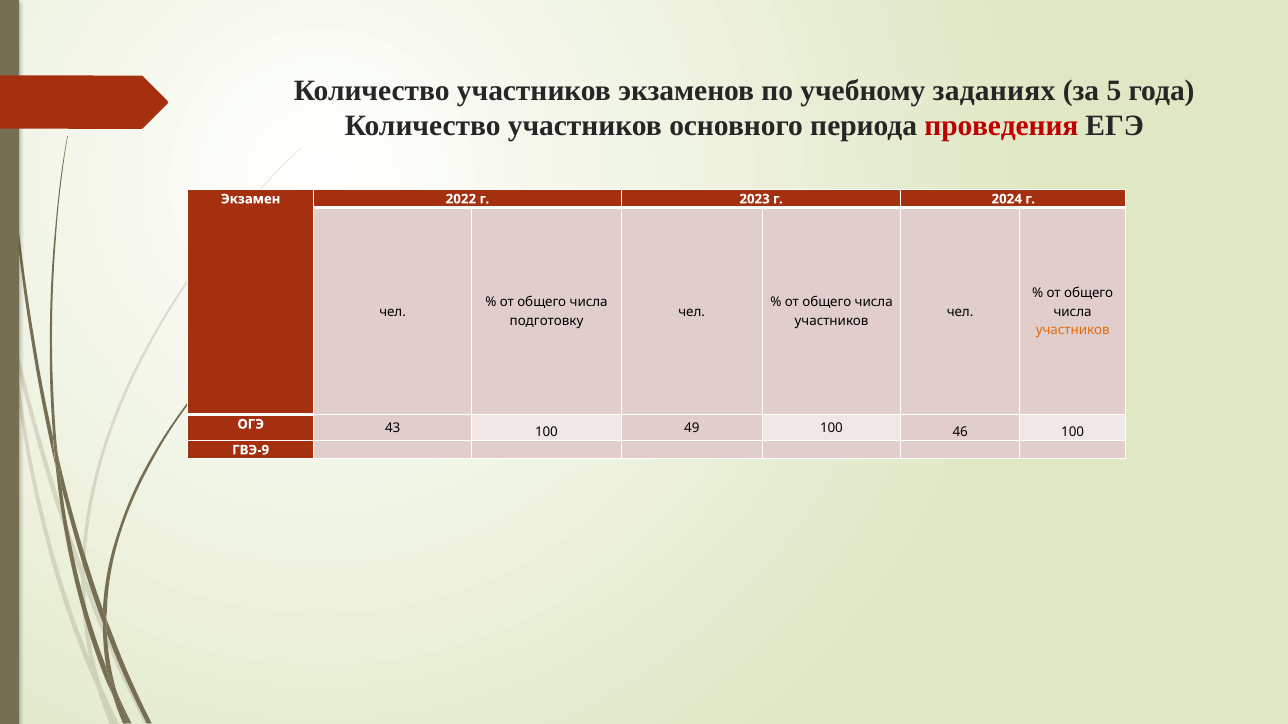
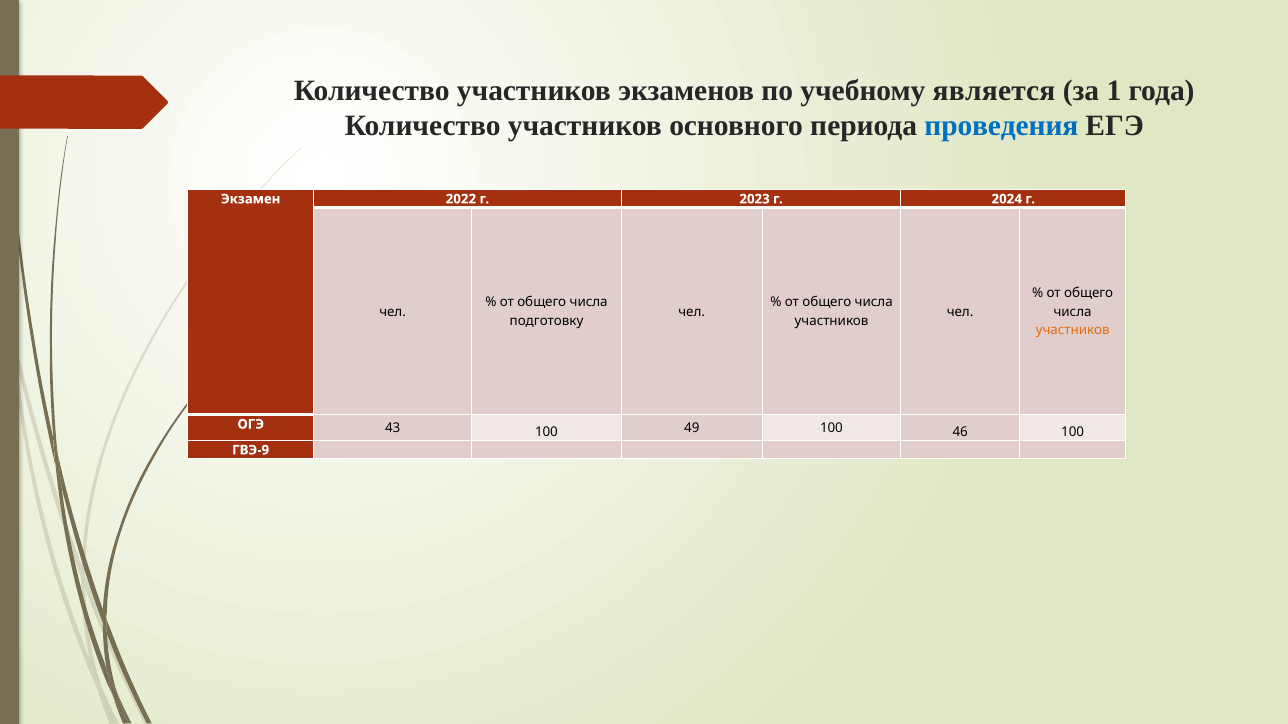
заданиях: заданиях -> является
5: 5 -> 1
проведения colour: red -> blue
